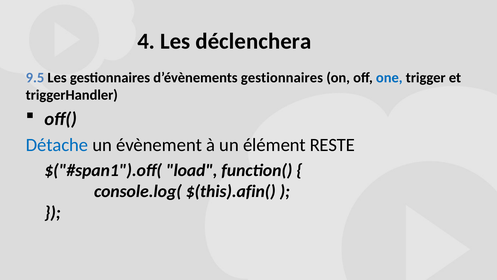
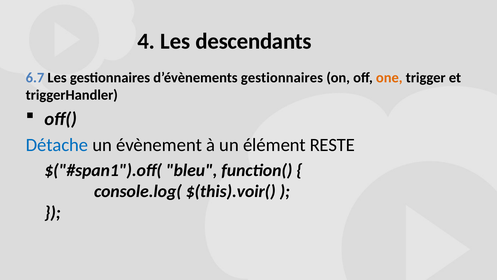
déclenchera: déclenchera -> descendants
9.5: 9.5 -> 6.7
one colour: blue -> orange
load: load -> bleu
$(this).afin(: $(this).afin( -> $(this).voir(
